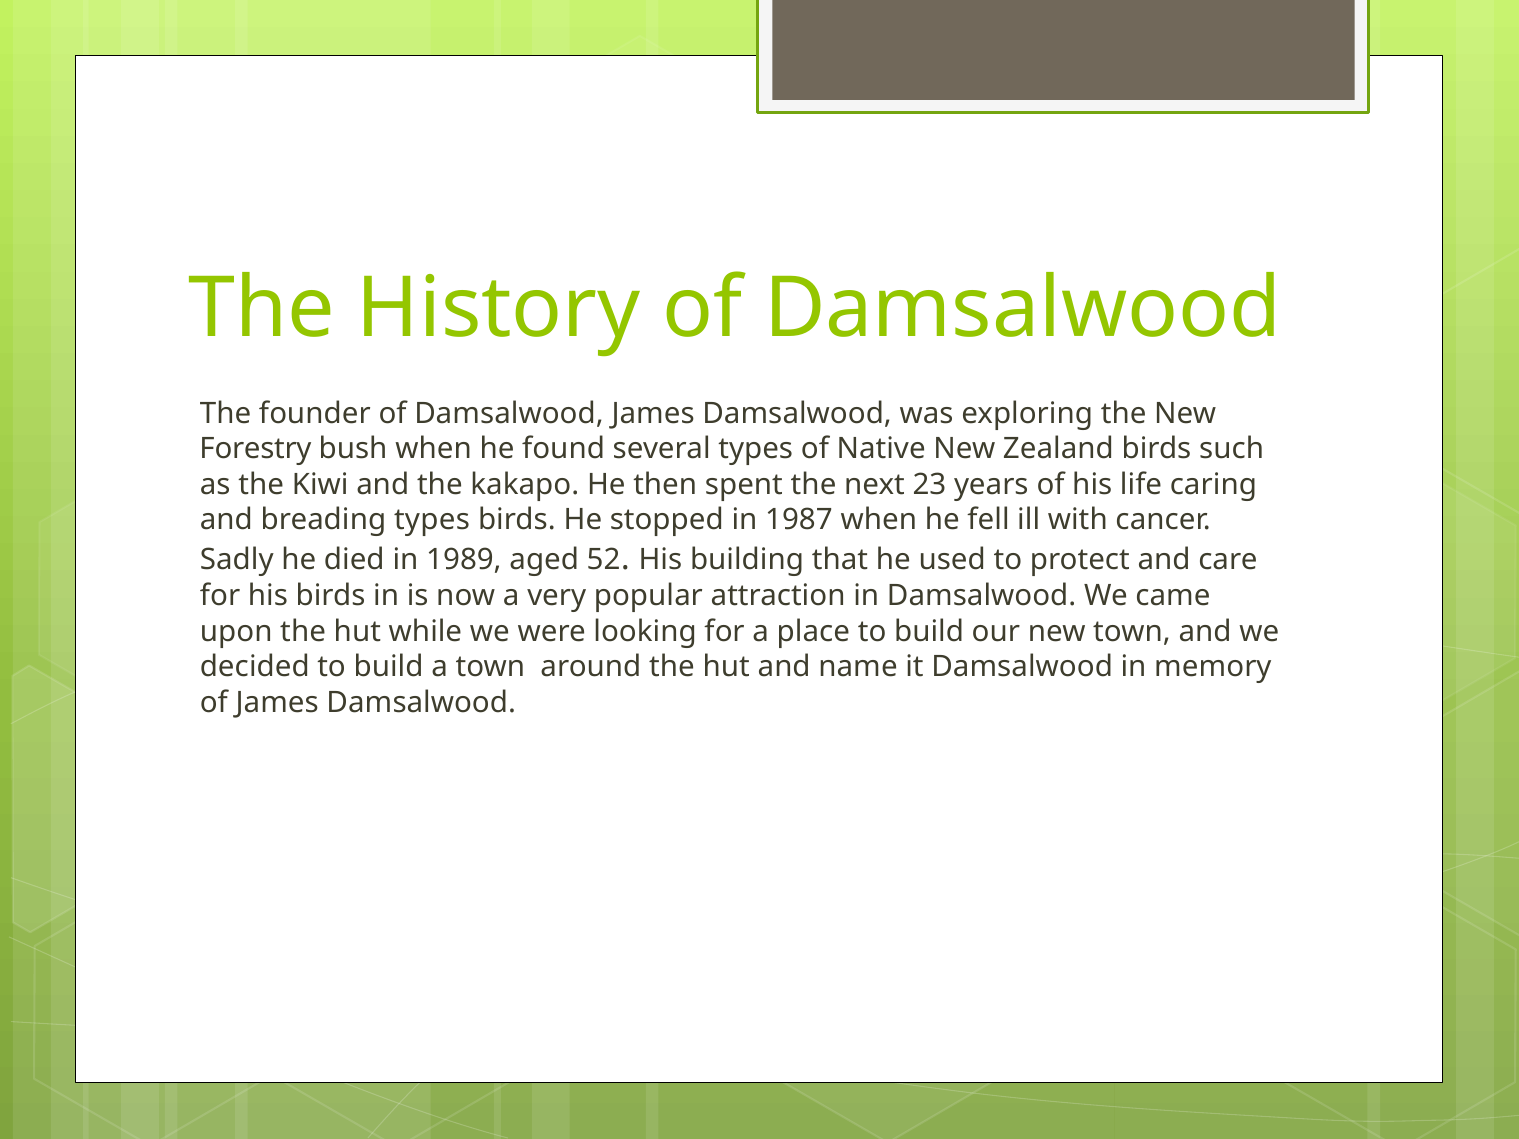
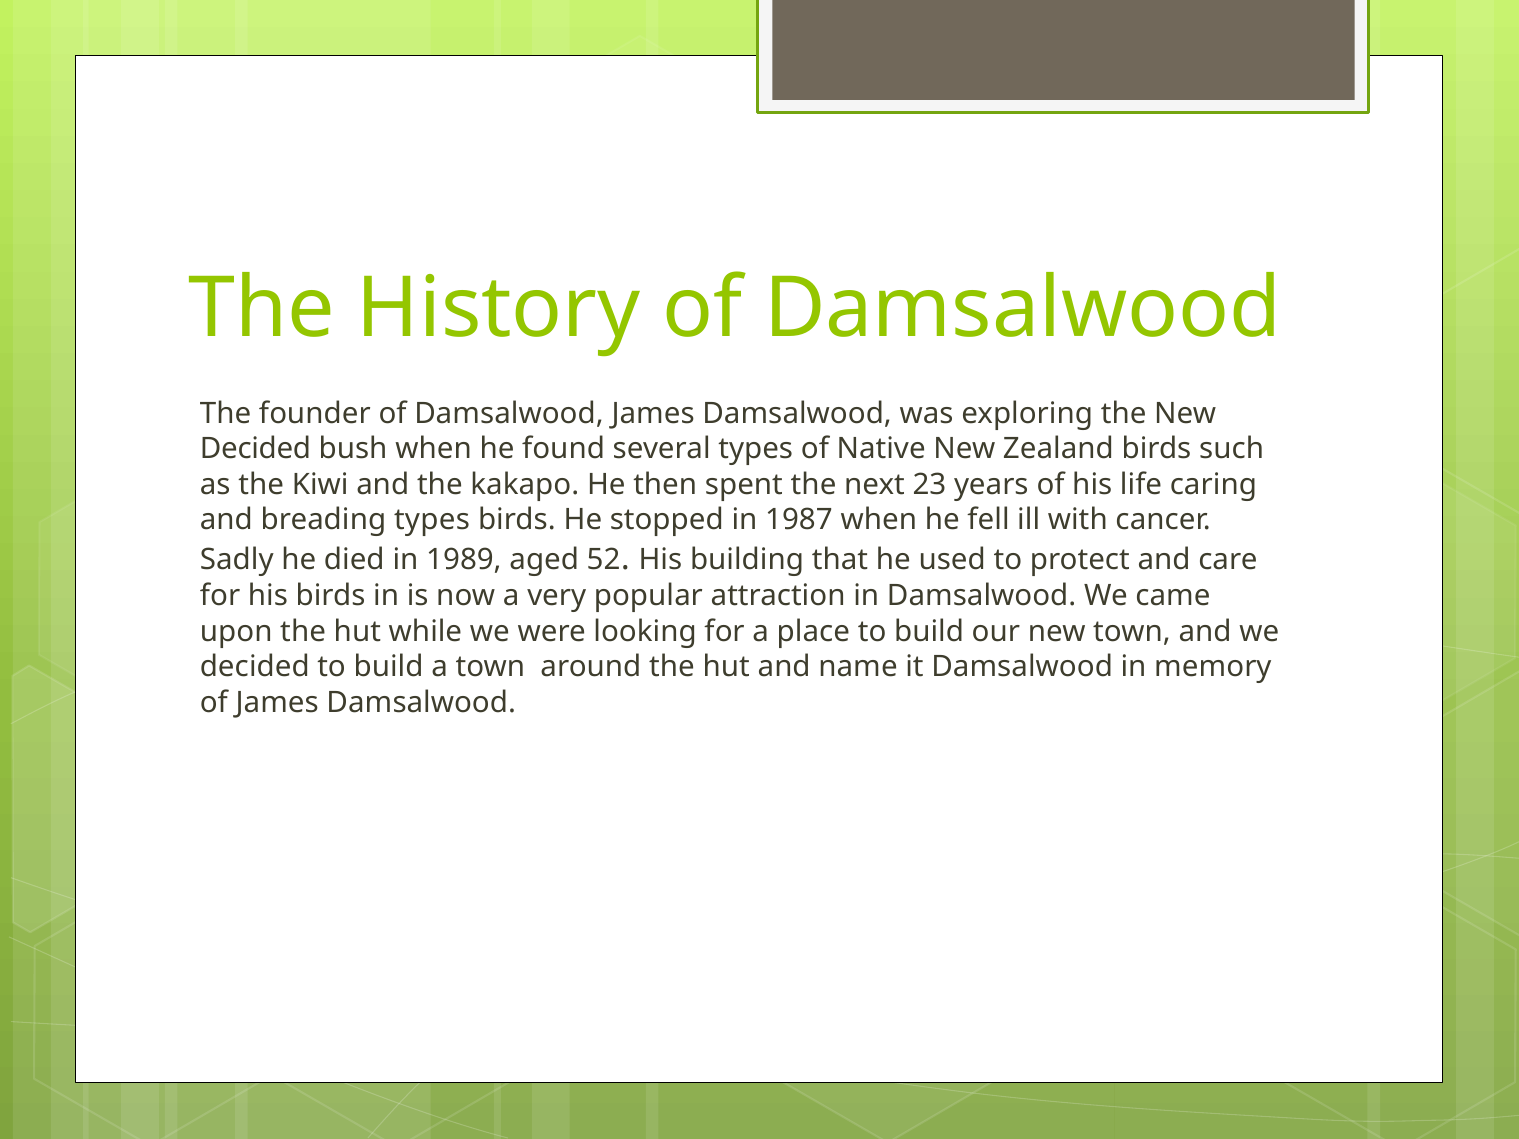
Forestry at (256, 449): Forestry -> Decided
